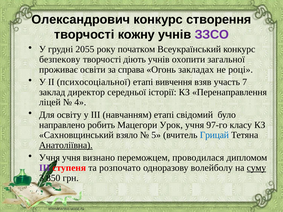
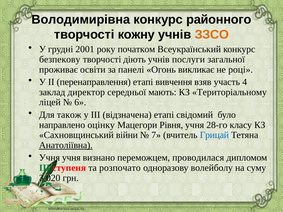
Олександрович: Олександрович -> Володимирівна
створення: створення -> районного
ЗЗСО colour: purple -> orange
2055: 2055 -> 2001
охопити: охопити -> послуги
справа: справа -> панелі
закладах: закладах -> викликає
психосоціальної: психосоціальної -> перенаправлення
7: 7 -> 4
історії: історії -> мають
Перенаправлення: Перенаправлення -> Територіальному
4: 4 -> 6
освіту: освіту -> також
навчанням: навчанням -> відзначена
робить: робить -> оцінку
Урок: Урок -> Рівня
97-го: 97-го -> 28-го
взяло: взяло -> війни
5: 5 -> 7
ІІІ at (45, 168) colour: purple -> green
суму underline: present -> none
850: 850 -> 020
